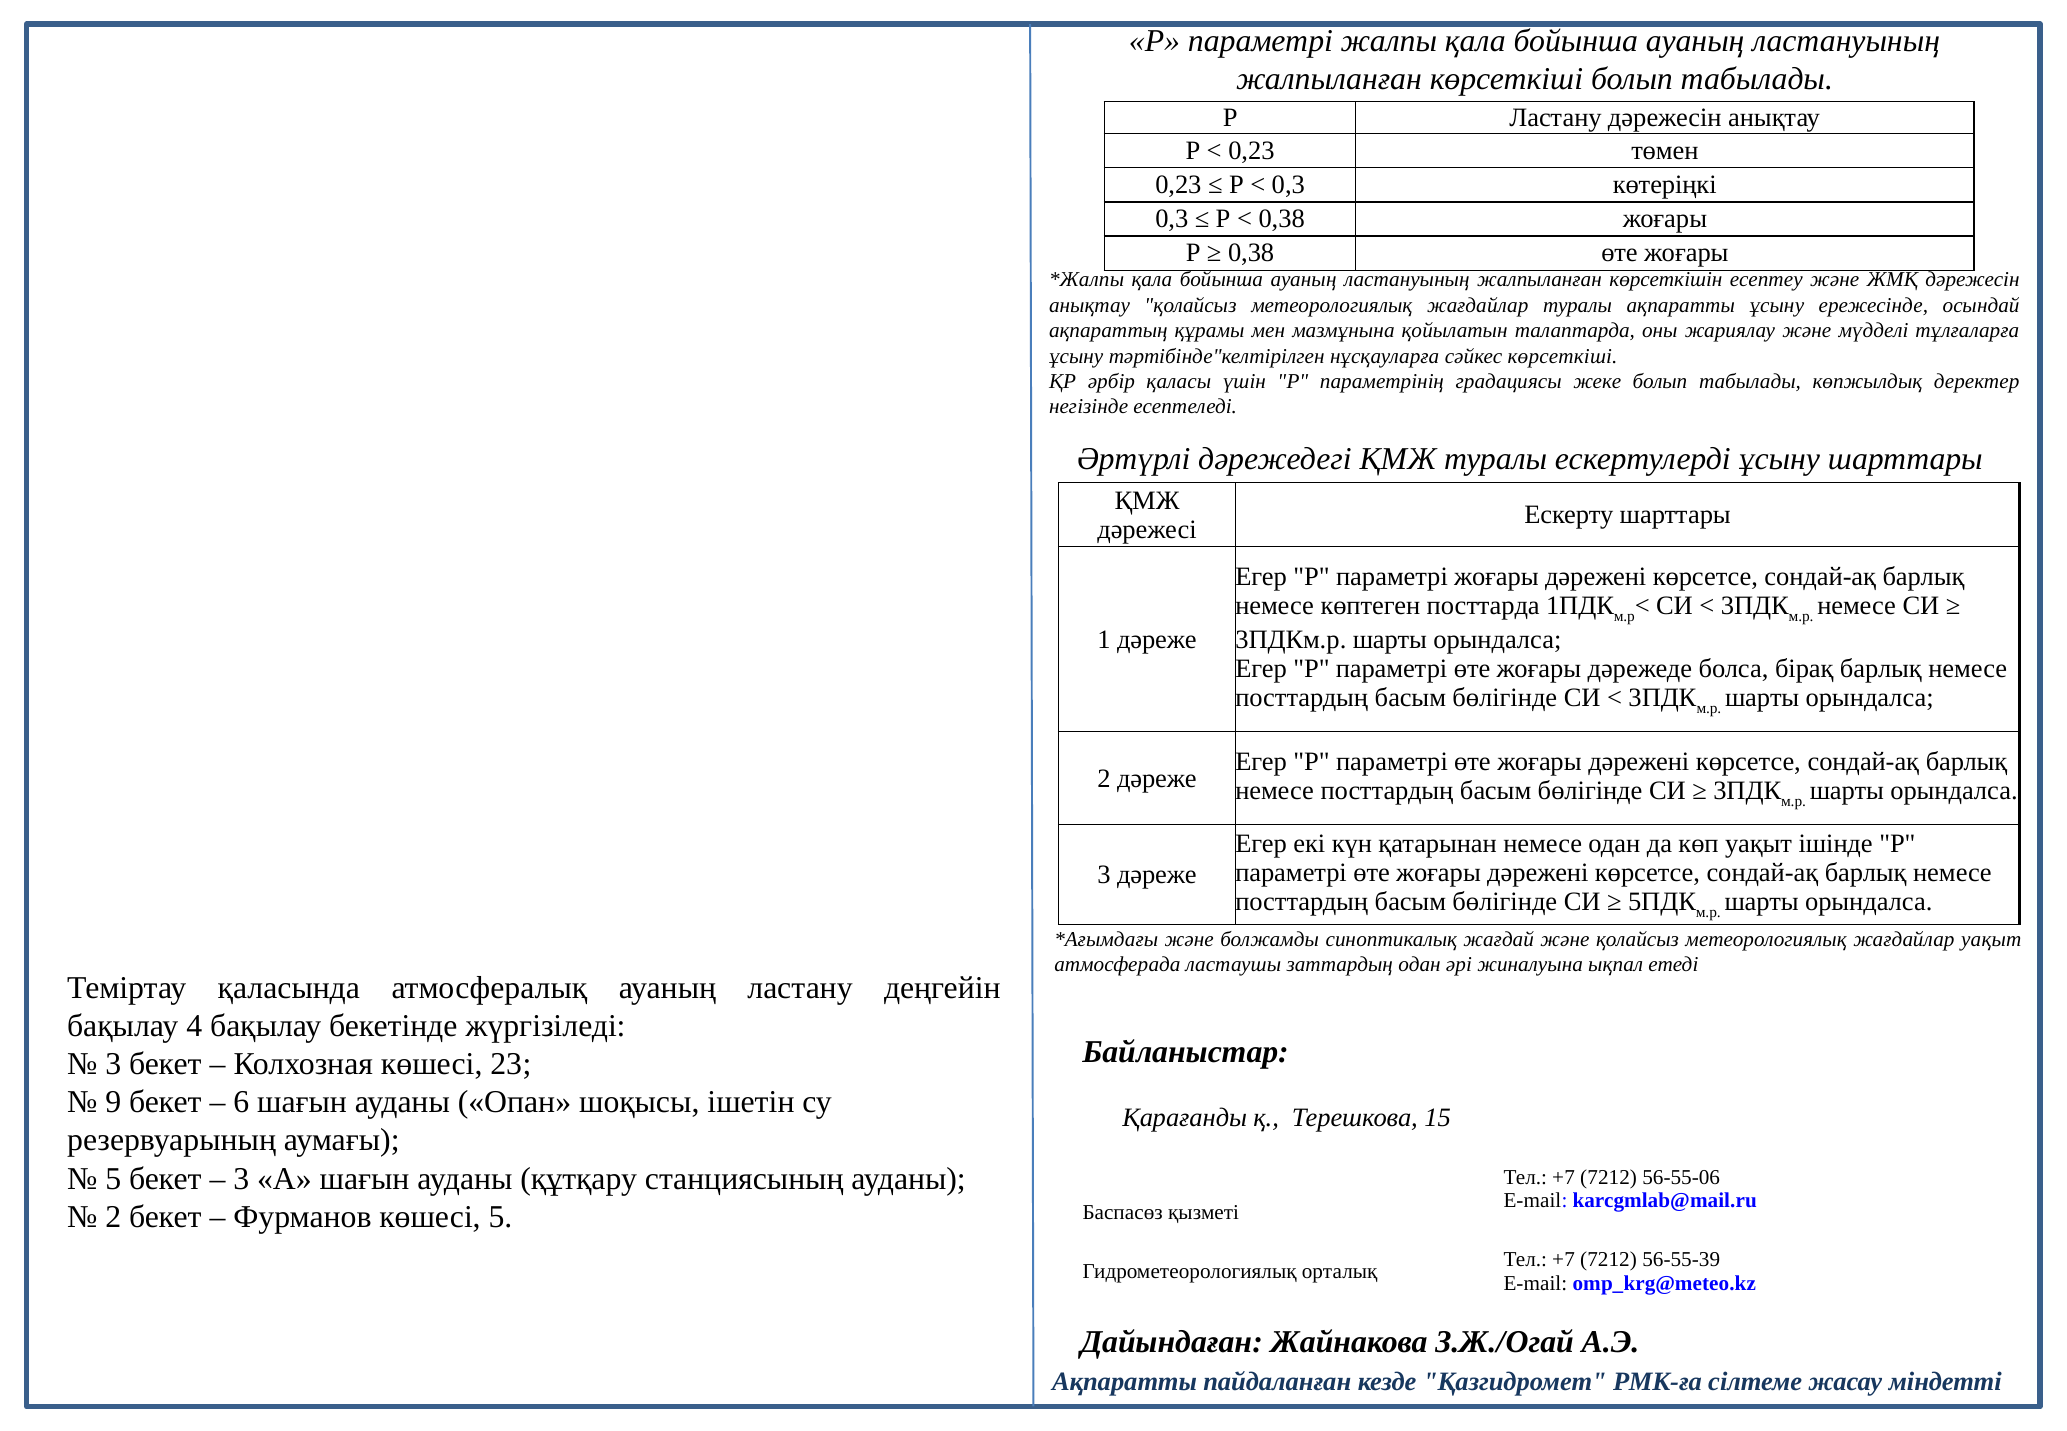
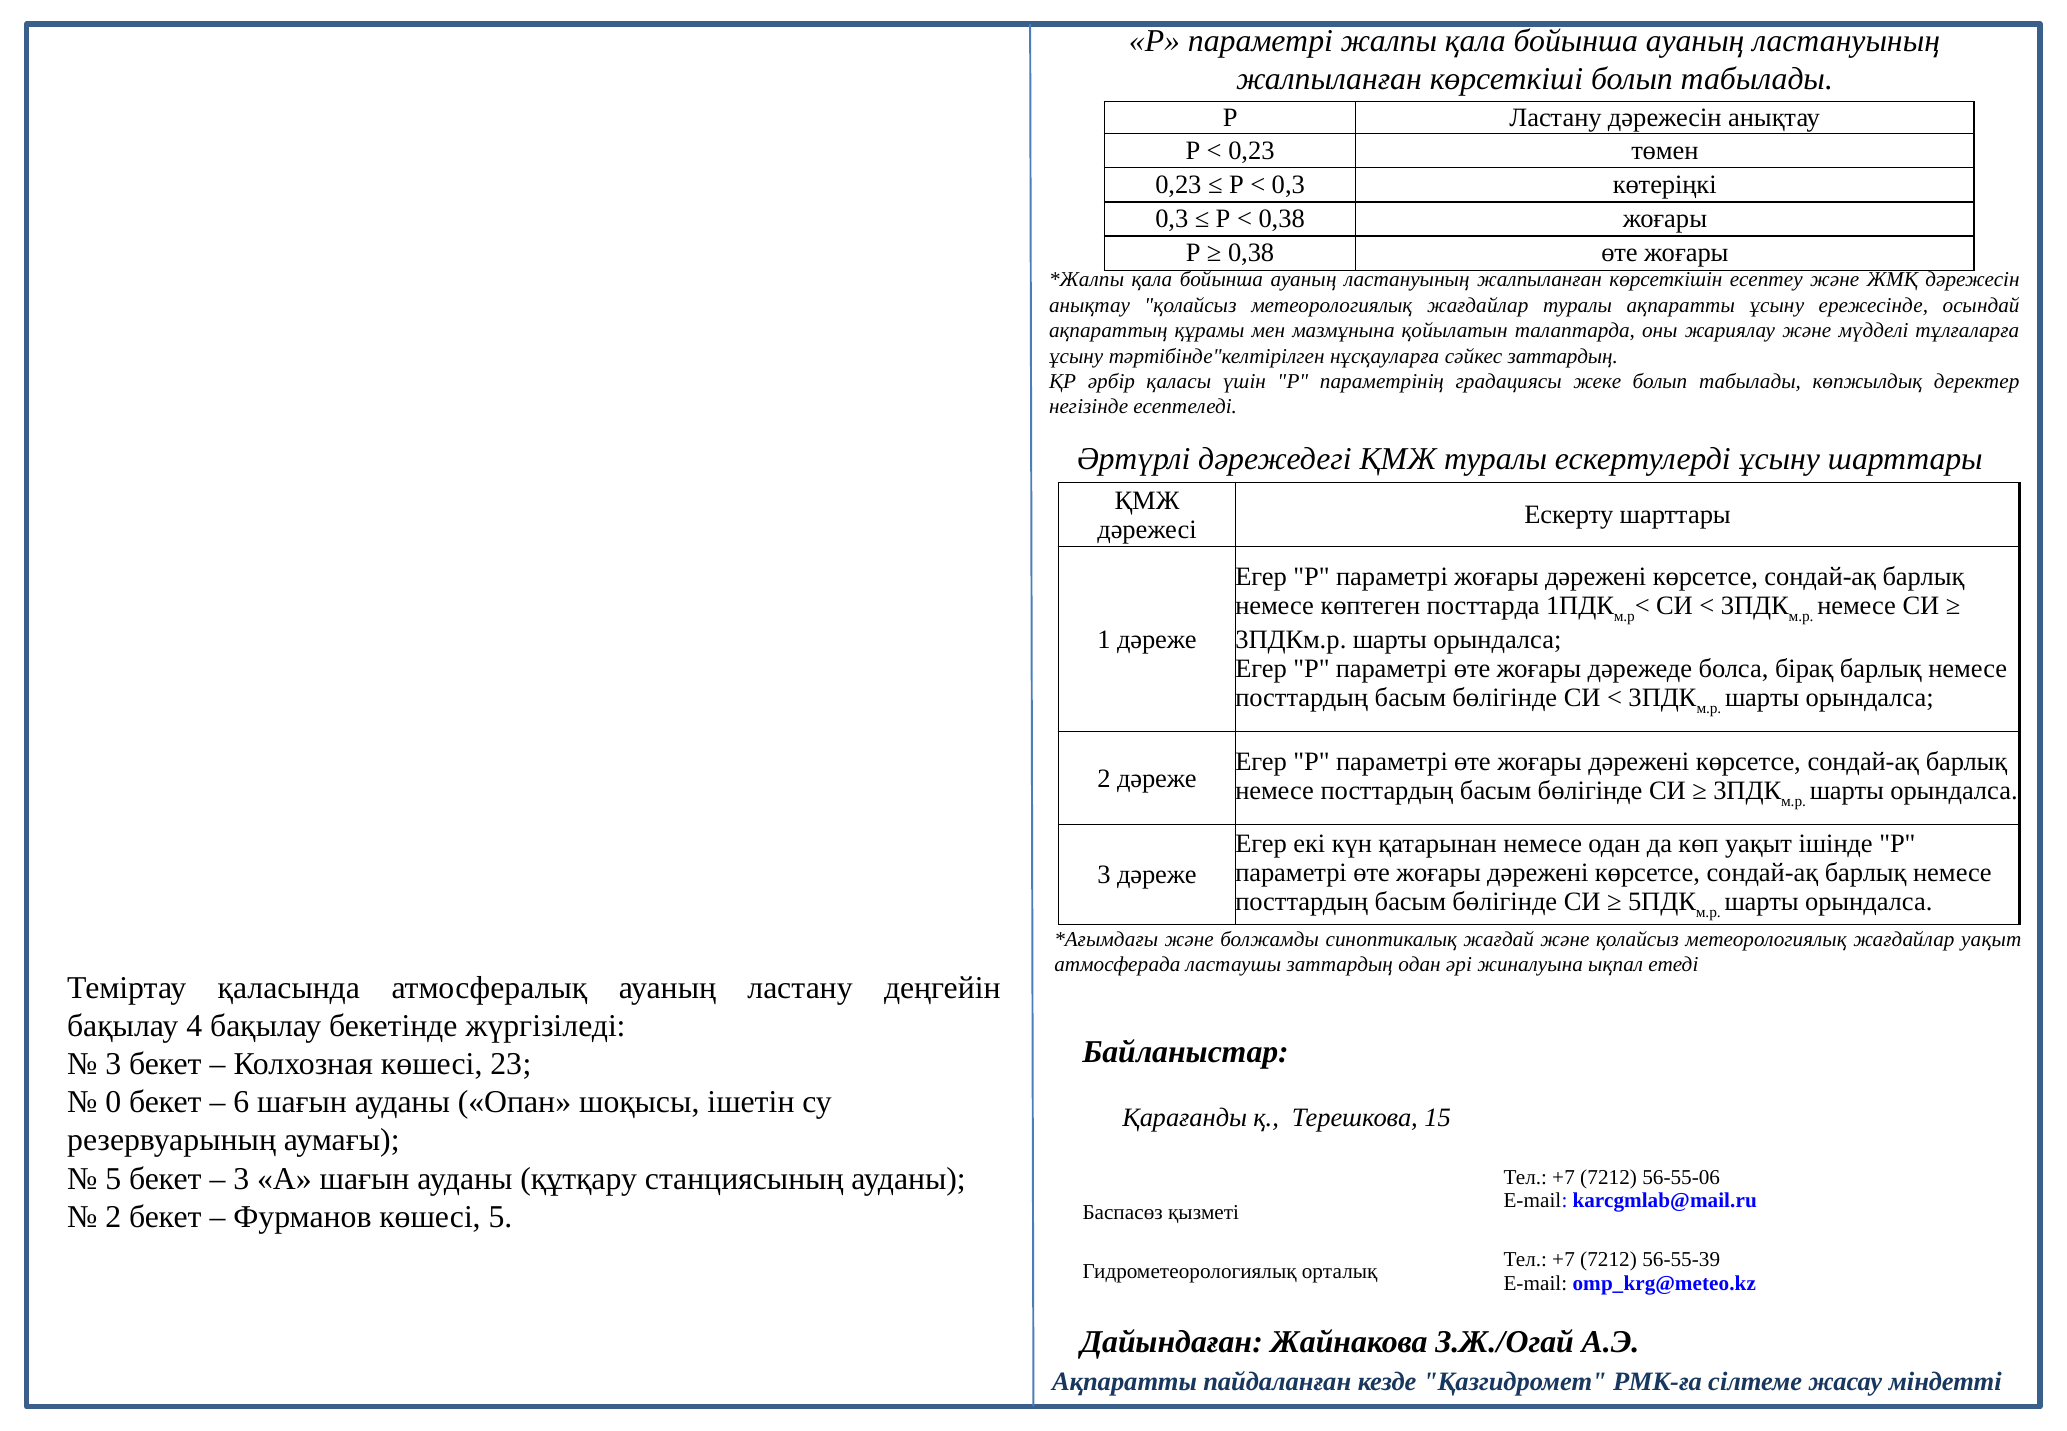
сәйкес көрсеткіші: көрсеткіші -> заттардың
9: 9 -> 0
